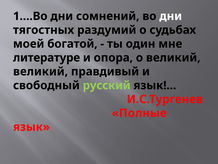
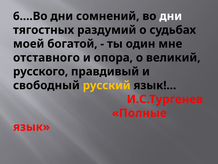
1.…Во: 1.…Во -> 6.…Во
литературе: литературе -> отставного
великий at (40, 71): великий -> русского
русский colour: light green -> yellow
